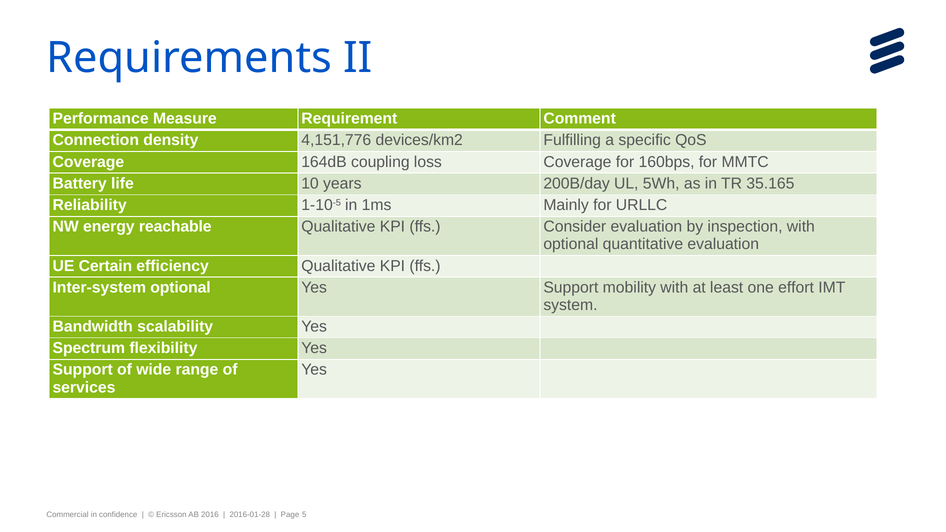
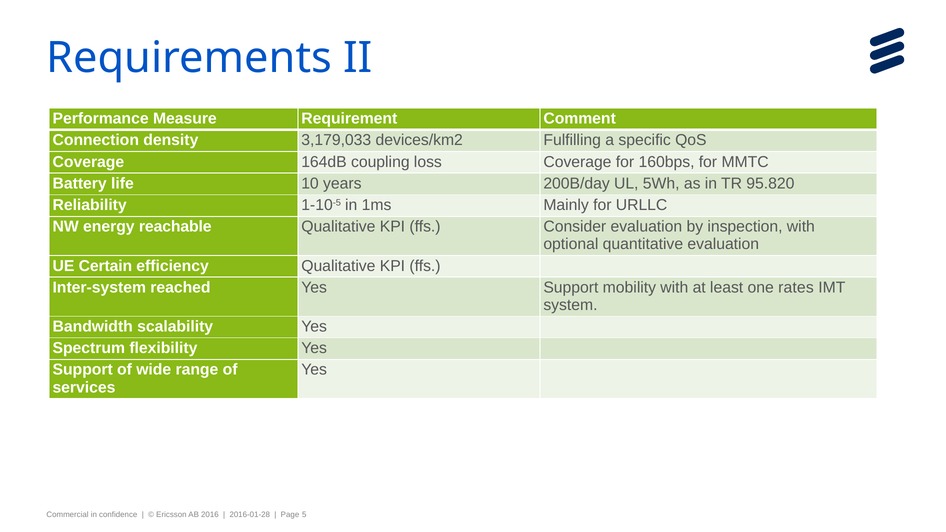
4,151,776: 4,151,776 -> 3,179,033
35.165: 35.165 -> 95.820
Inter-system optional: optional -> reached
effort: effort -> rates
